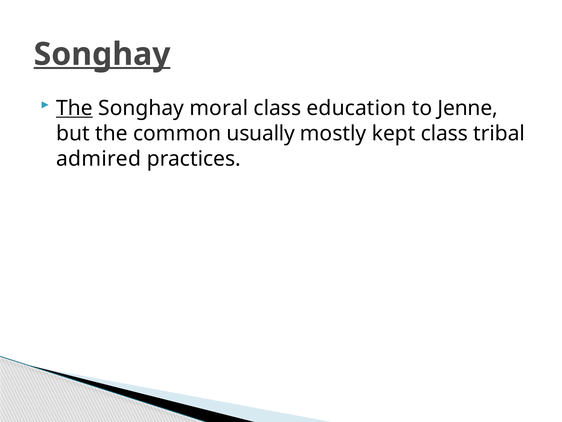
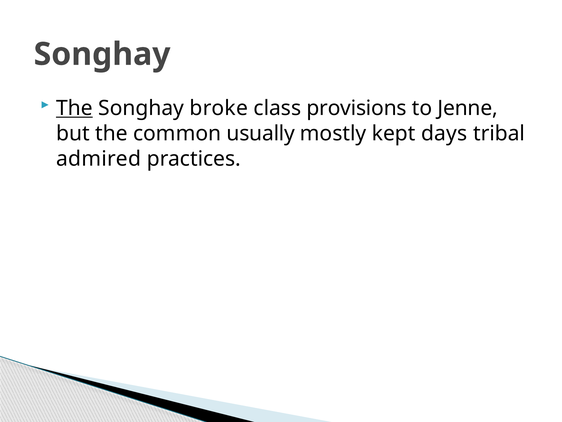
Songhay at (102, 54) underline: present -> none
moral: moral -> broke
education: education -> provisions
kept class: class -> days
